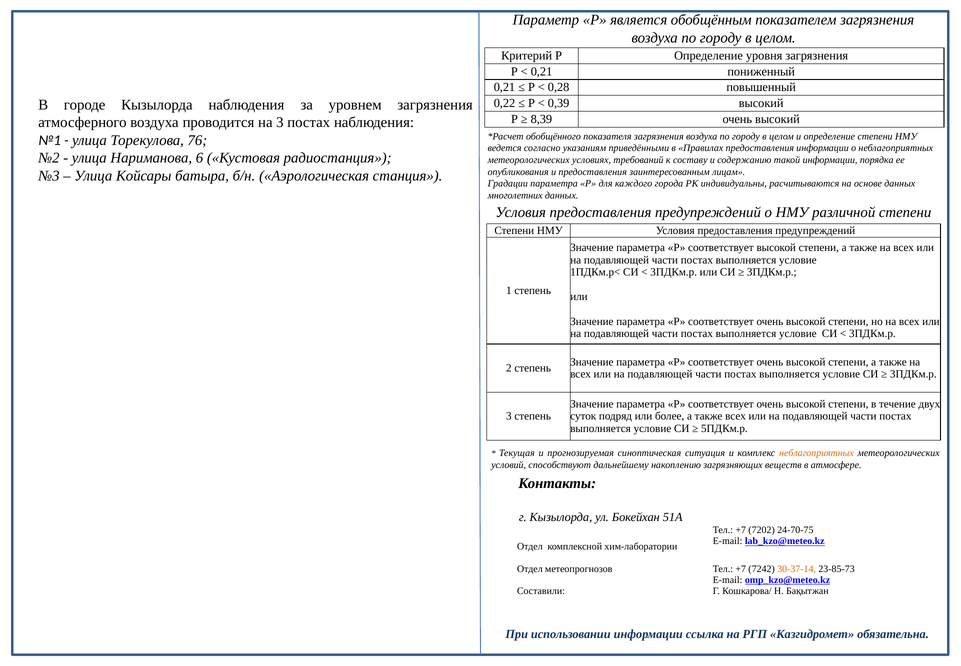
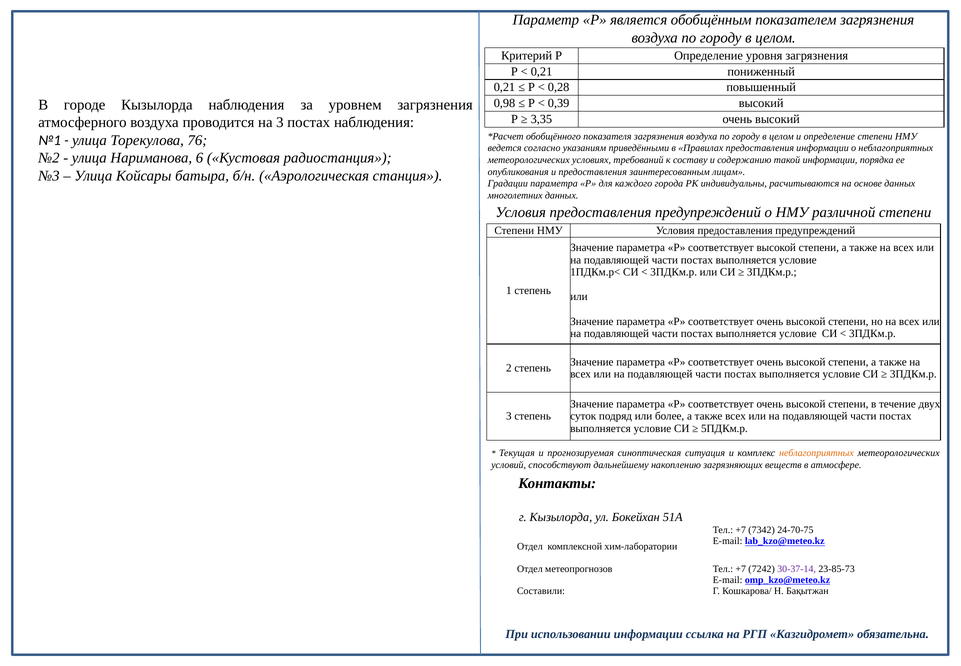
0,22: 0,22 -> 0,98
8,39: 8,39 -> 3,35
7202: 7202 -> 7342
30-37-14 colour: orange -> purple
